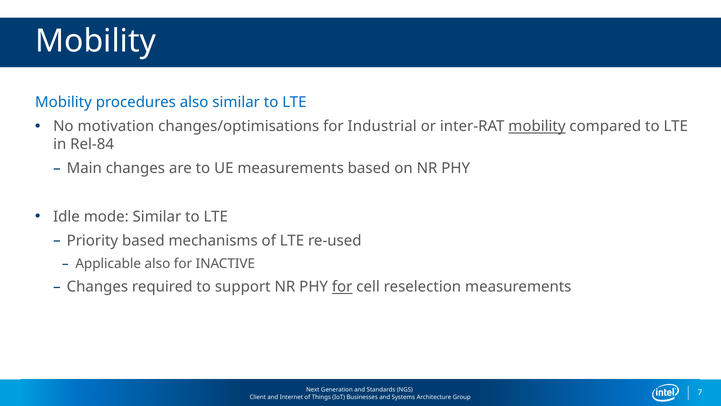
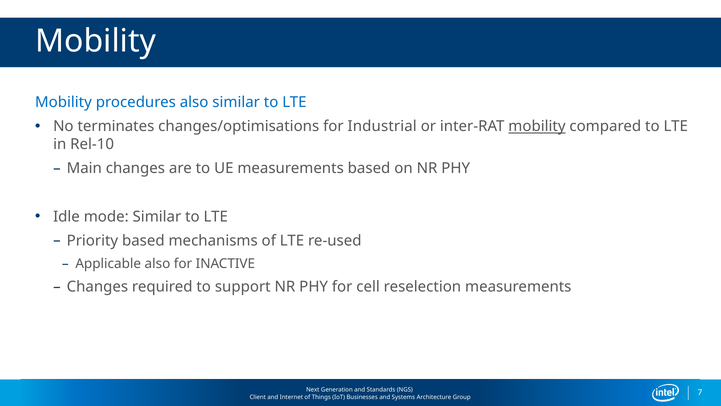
motivation: motivation -> terminates
Rel-84: Rel-84 -> Rel-10
for at (342, 287) underline: present -> none
